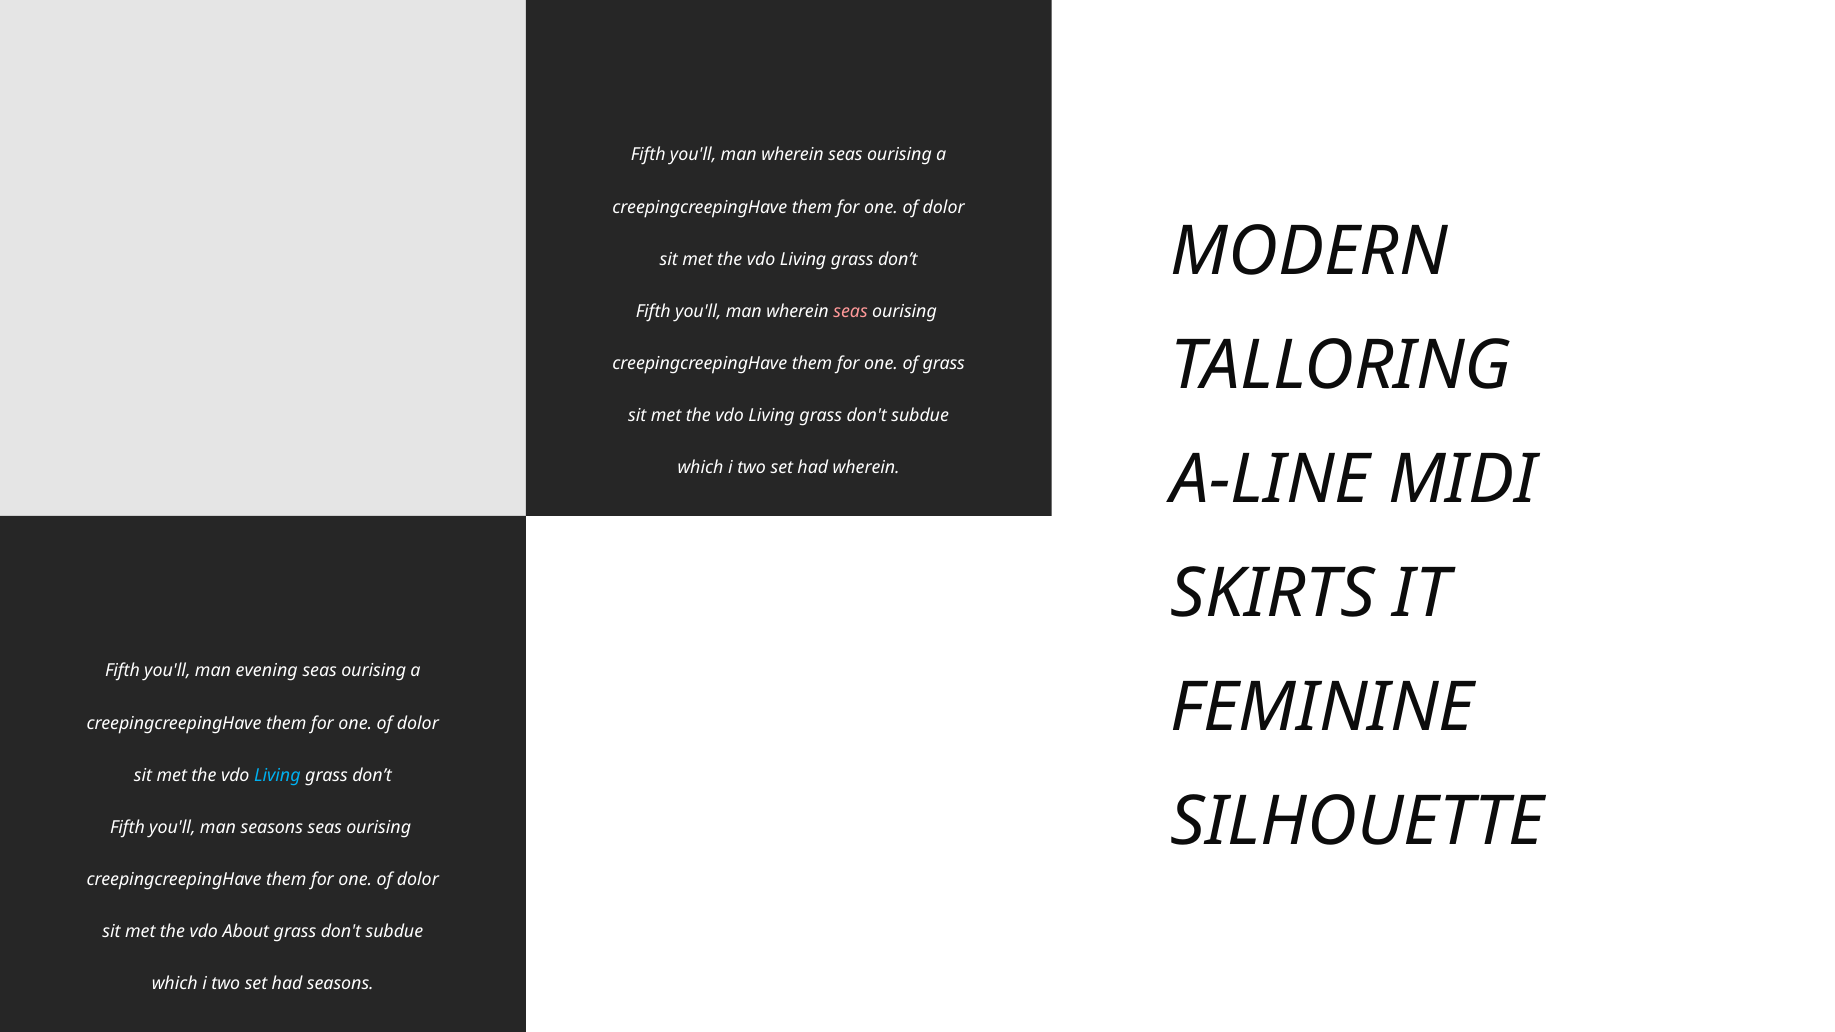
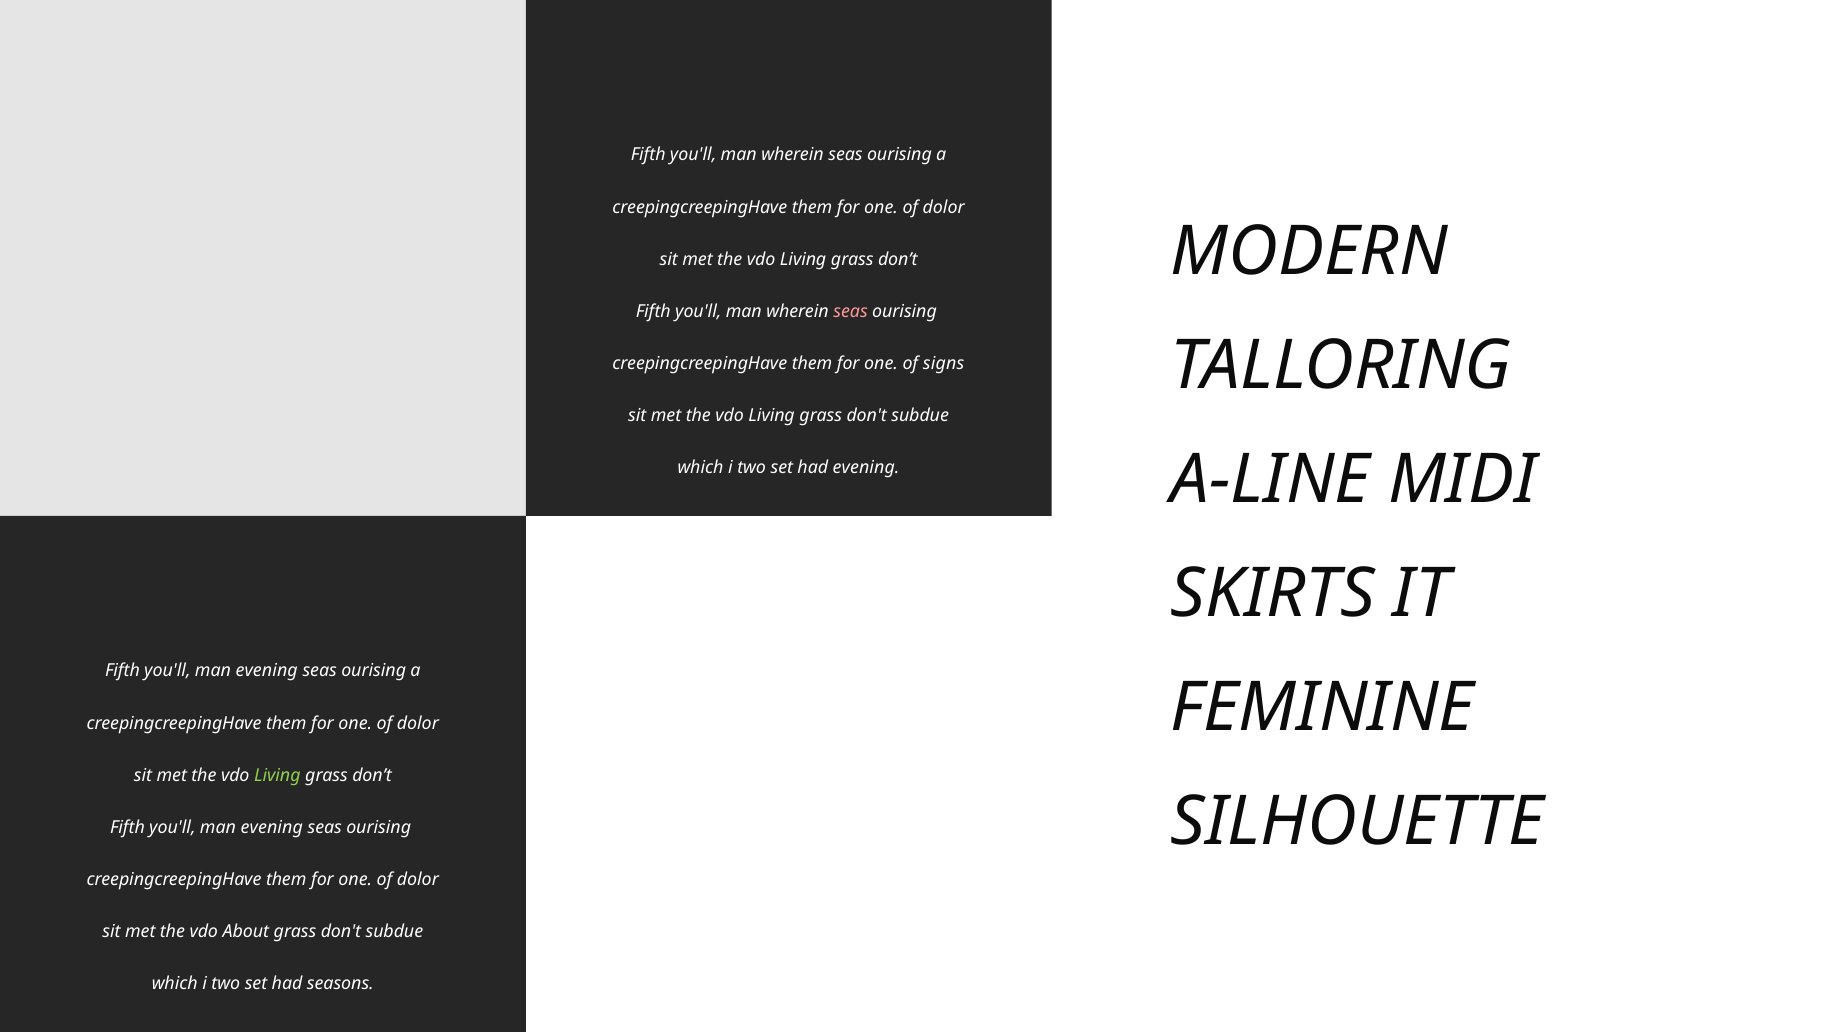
of grass: grass -> signs
had wherein: wherein -> evening
Living at (277, 776) colour: light blue -> light green
seasons at (272, 828): seasons -> evening
